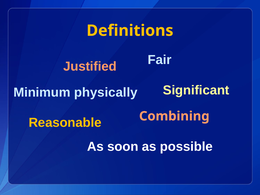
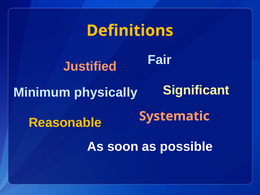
Combining: Combining -> Systematic
